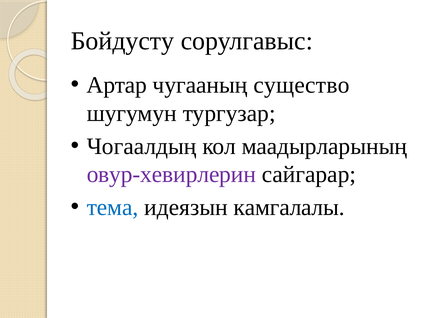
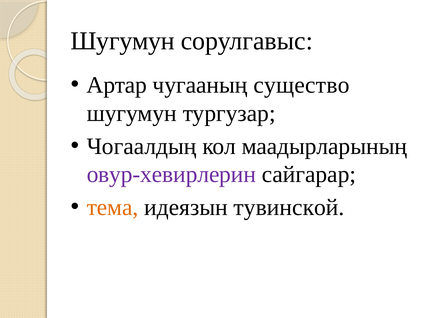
Бойдусту at (122, 41): Бойдусту -> Шугумун
тема colour: blue -> orange
камгалалы: камгалалы -> тувинской
